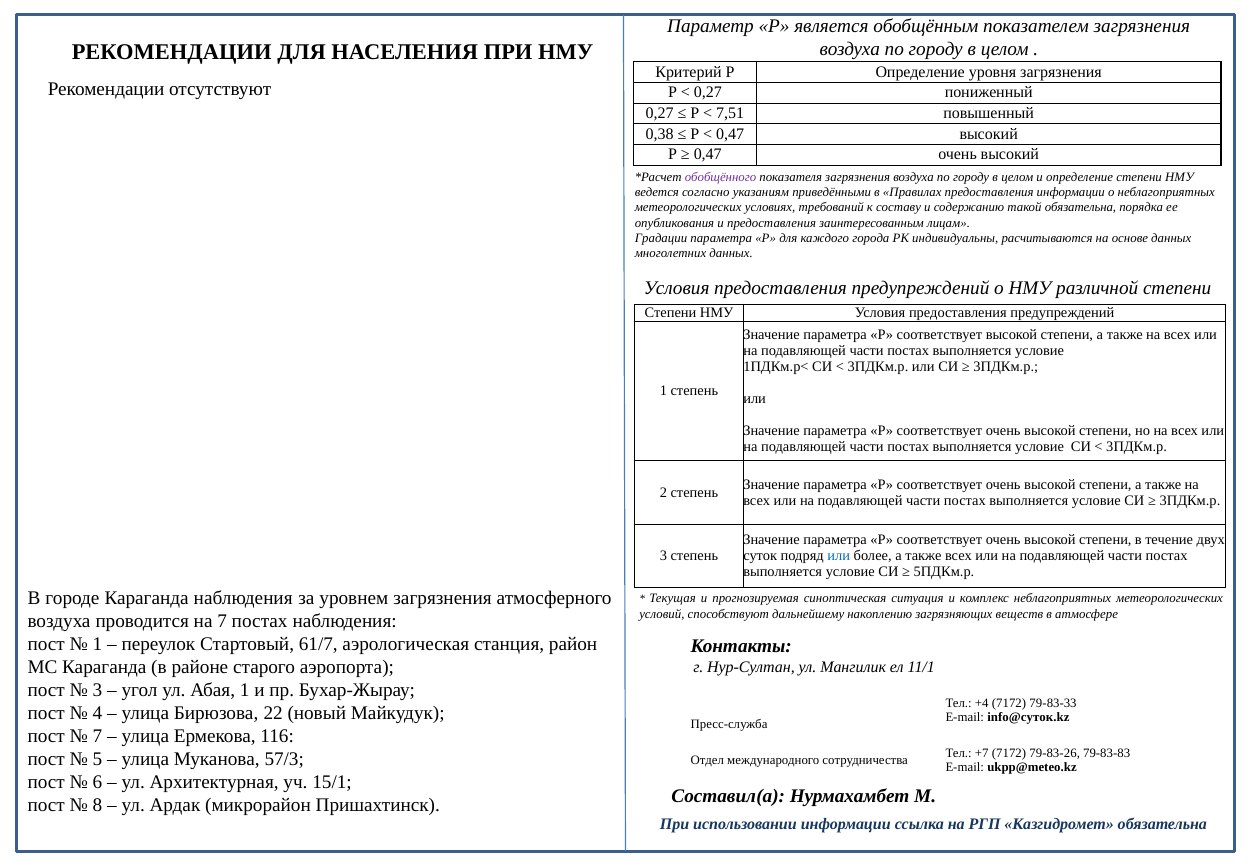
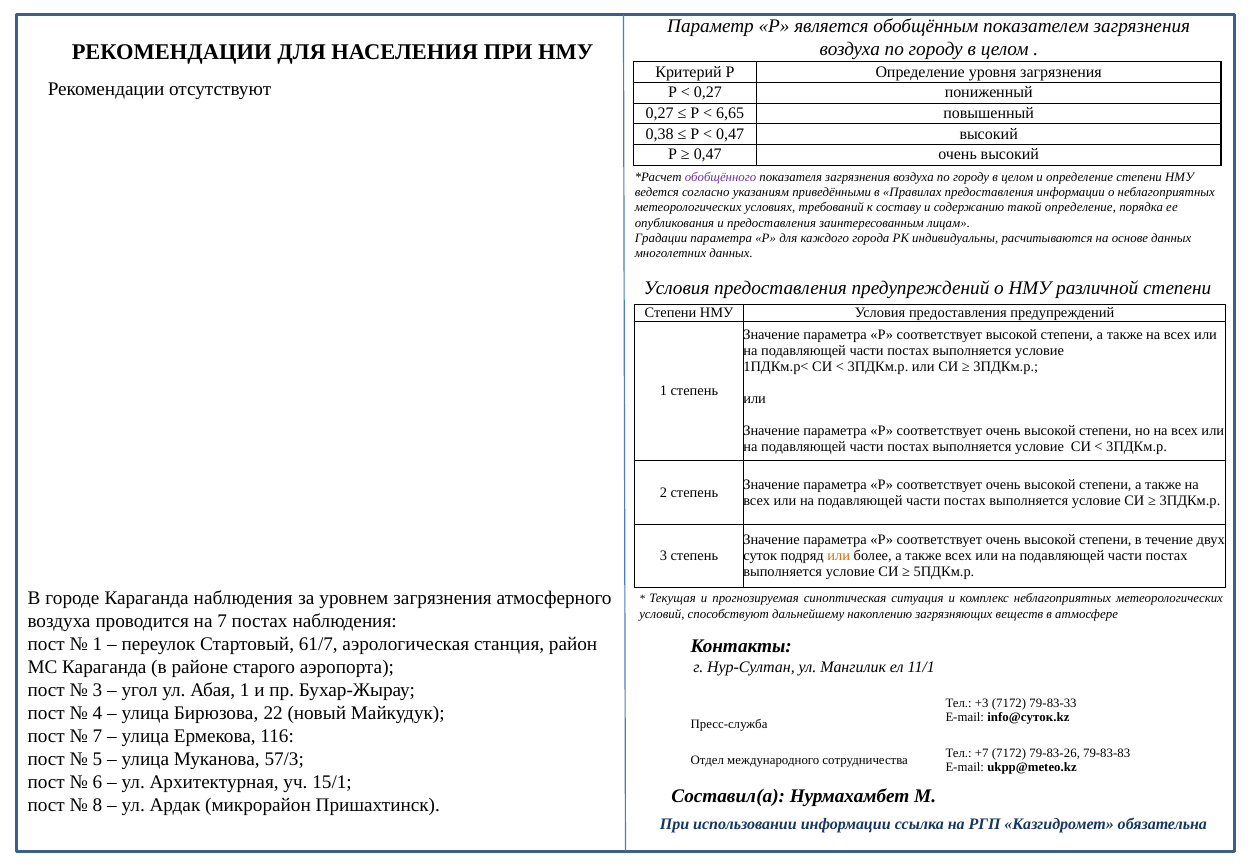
7,51: 7,51 -> 6,65
такой обязательна: обязательна -> определение
или at (839, 556) colour: blue -> orange
+4: +4 -> +3
